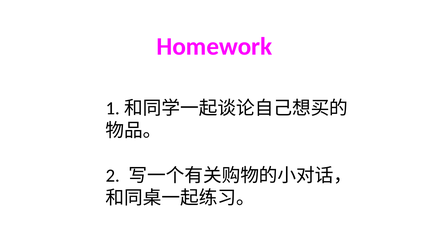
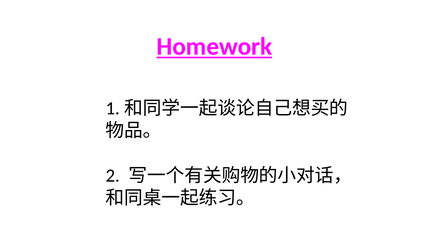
Homework underline: none -> present
